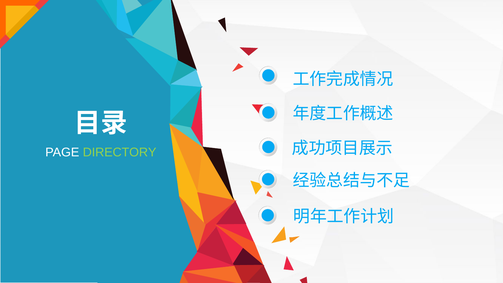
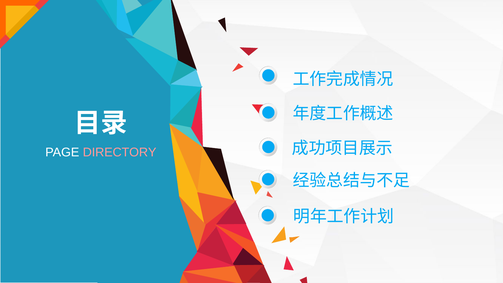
DIRECTORY colour: light green -> pink
